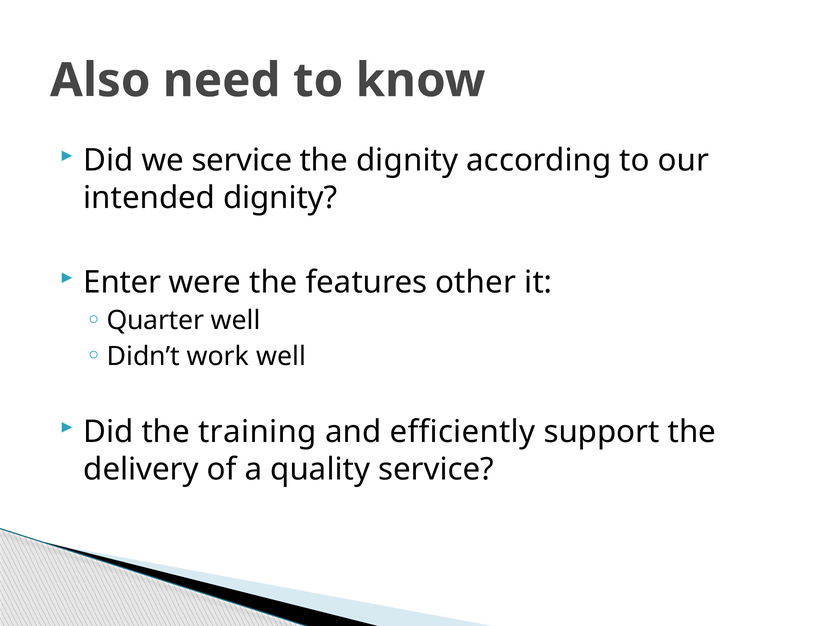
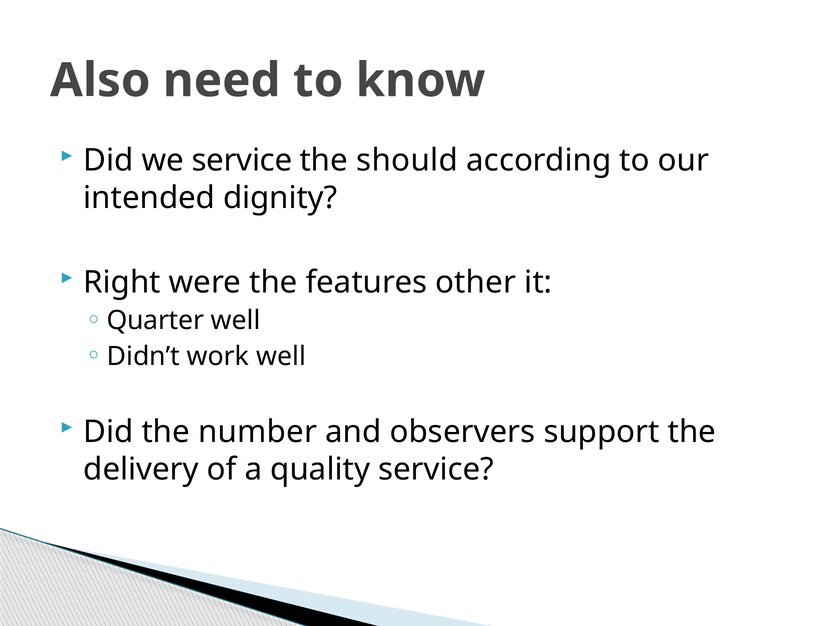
the dignity: dignity -> should
Enter: Enter -> Right
training: training -> number
efficiently: efficiently -> observers
